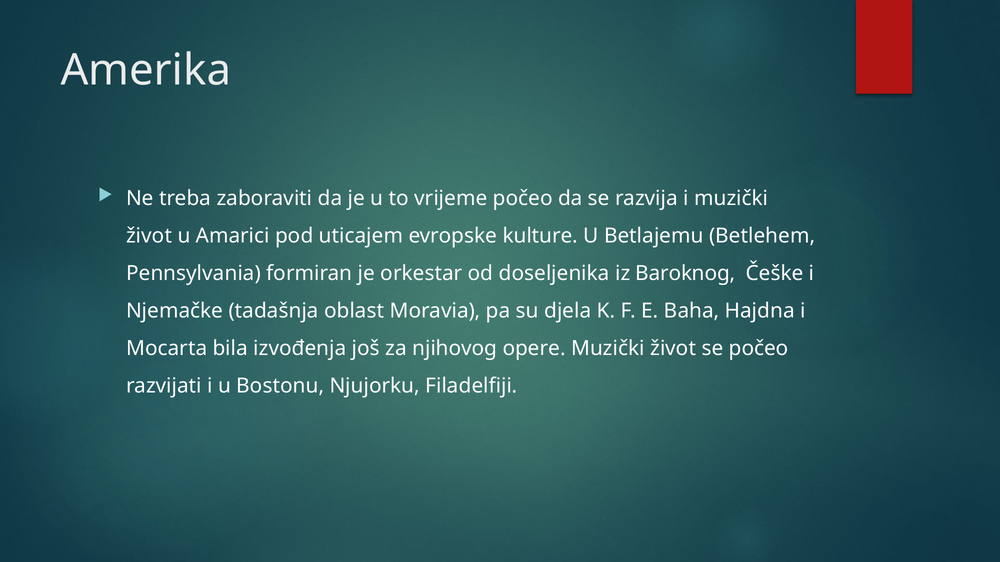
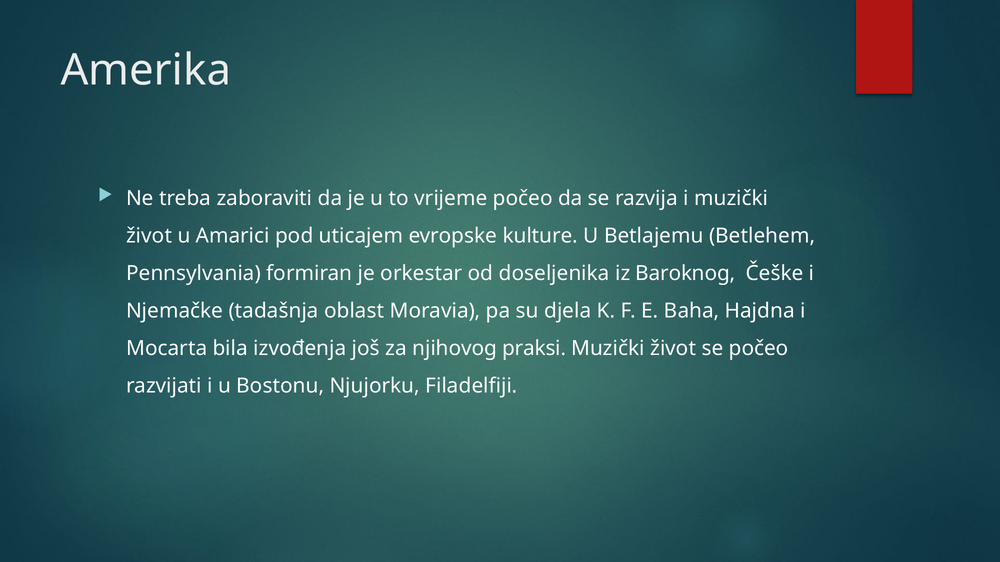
opere: opere -> praksi
